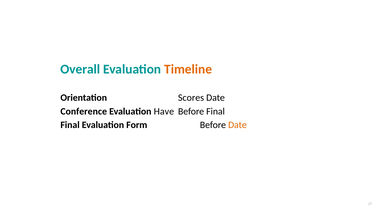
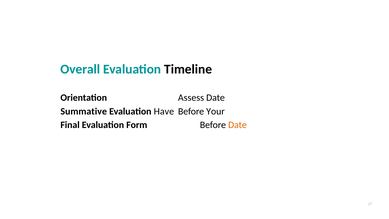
Timeline colour: orange -> black
Scores: Scores -> Assess
Conference: Conference -> Summative
Before Final: Final -> Your
